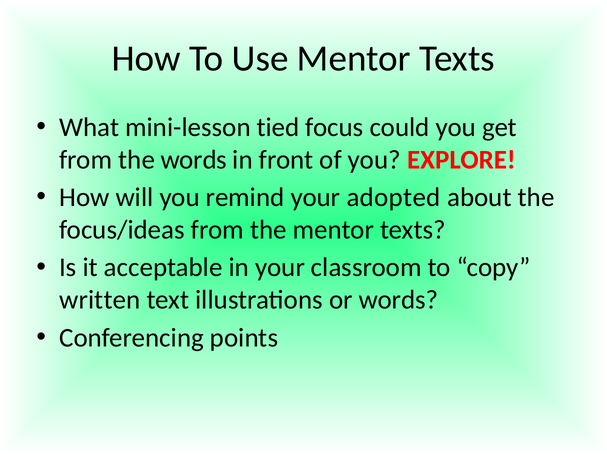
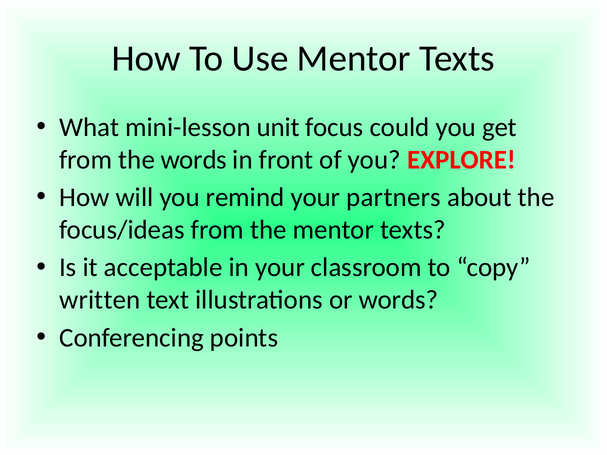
tied: tied -> unit
adopted: adopted -> partners
